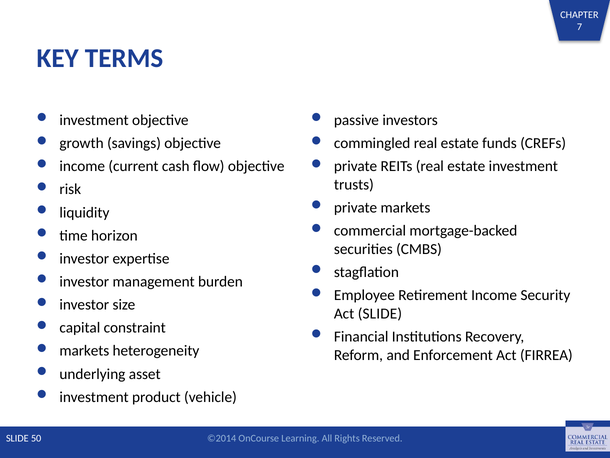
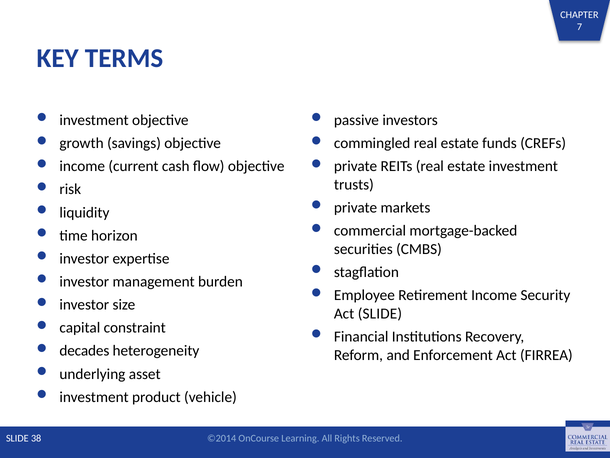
markets at (84, 351): markets -> decades
50: 50 -> 38
